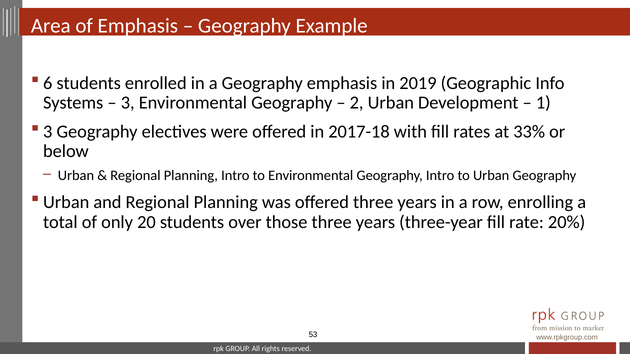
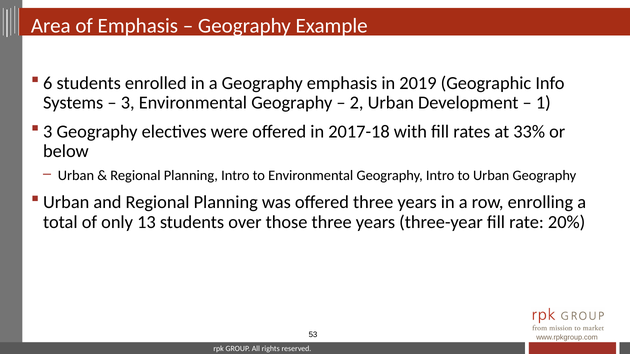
20: 20 -> 13
